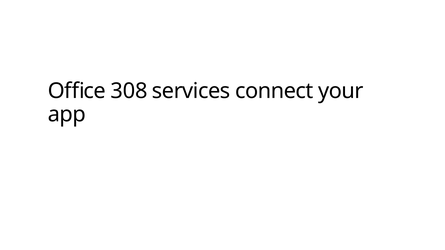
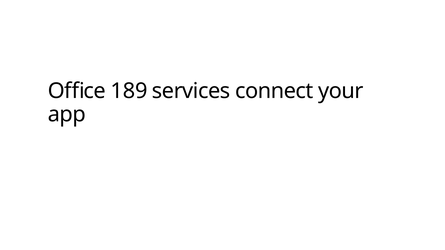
308: 308 -> 189
